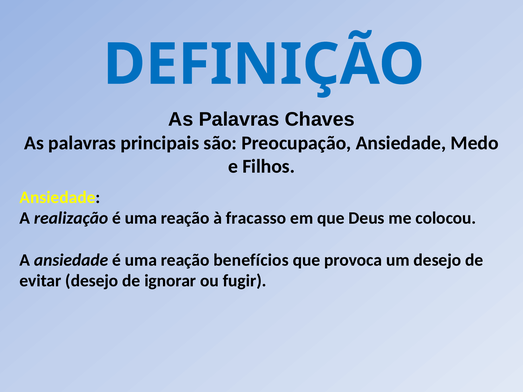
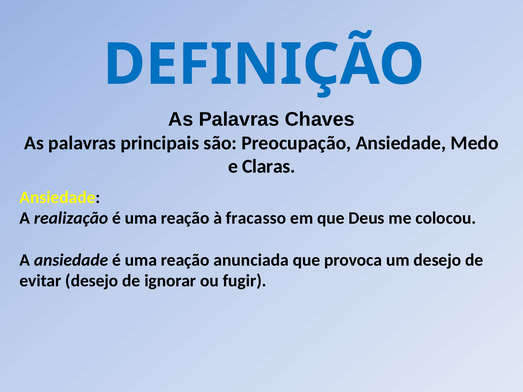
Filhos: Filhos -> Claras
benefícios: benefícios -> anunciada
